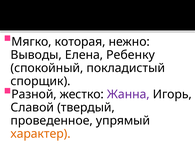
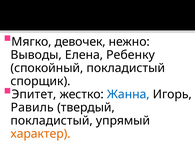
которая: которая -> девочек
Разной: Разной -> Эпитет
Жанна colour: purple -> blue
Славой: Славой -> Равиль
проведенное at (52, 121): проведенное -> покладистый
